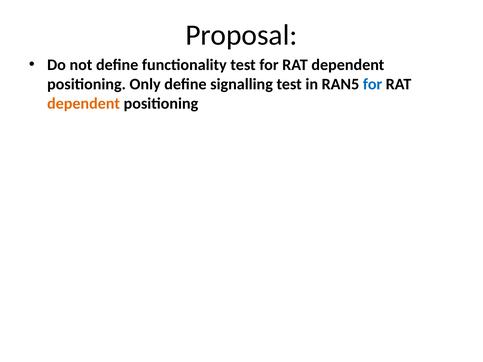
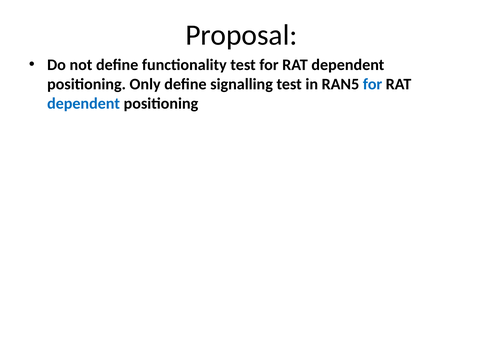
dependent at (84, 104) colour: orange -> blue
